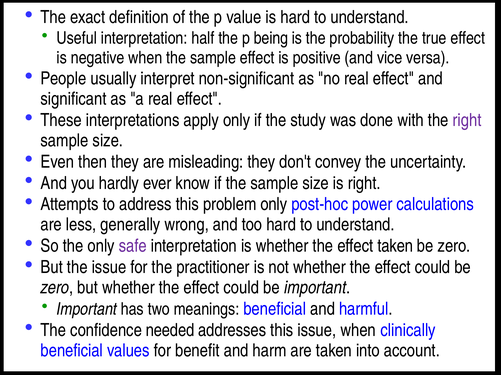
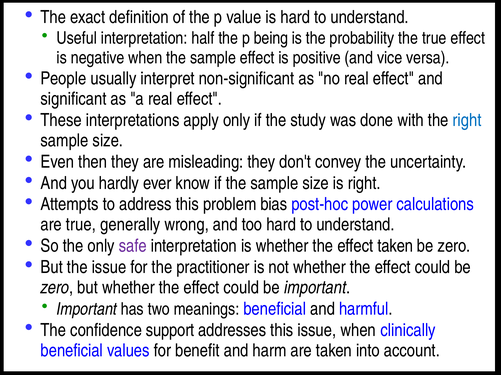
right at (467, 120) colour: purple -> blue
problem only: only -> bias
are less: less -> true
needed: needed -> support
